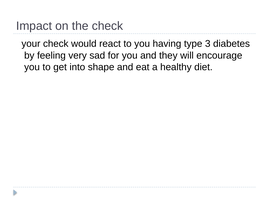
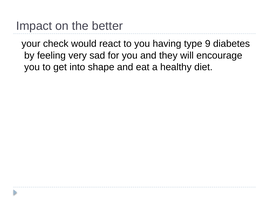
the check: check -> better
3: 3 -> 9
